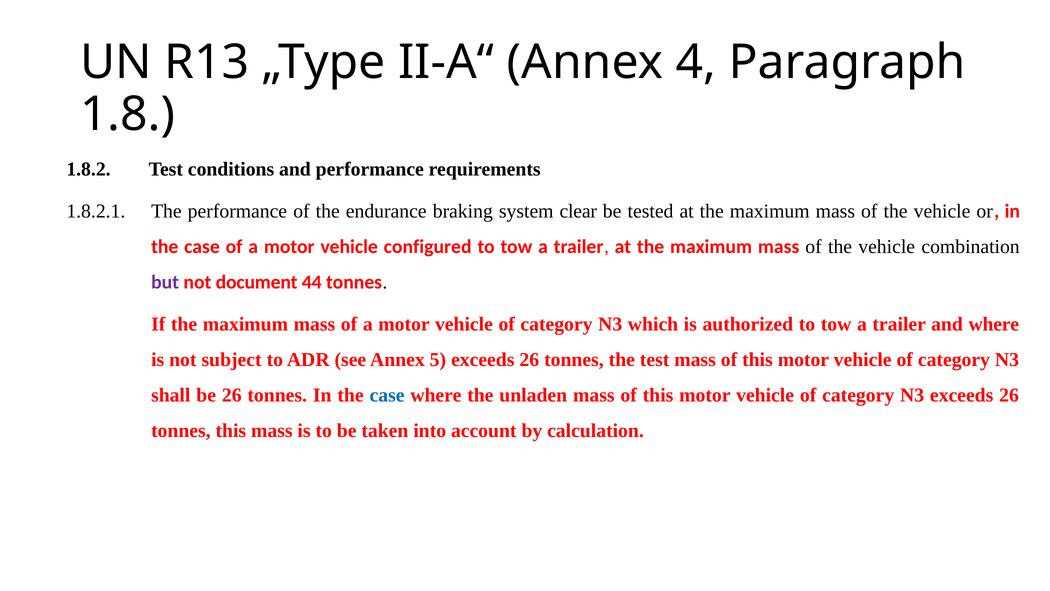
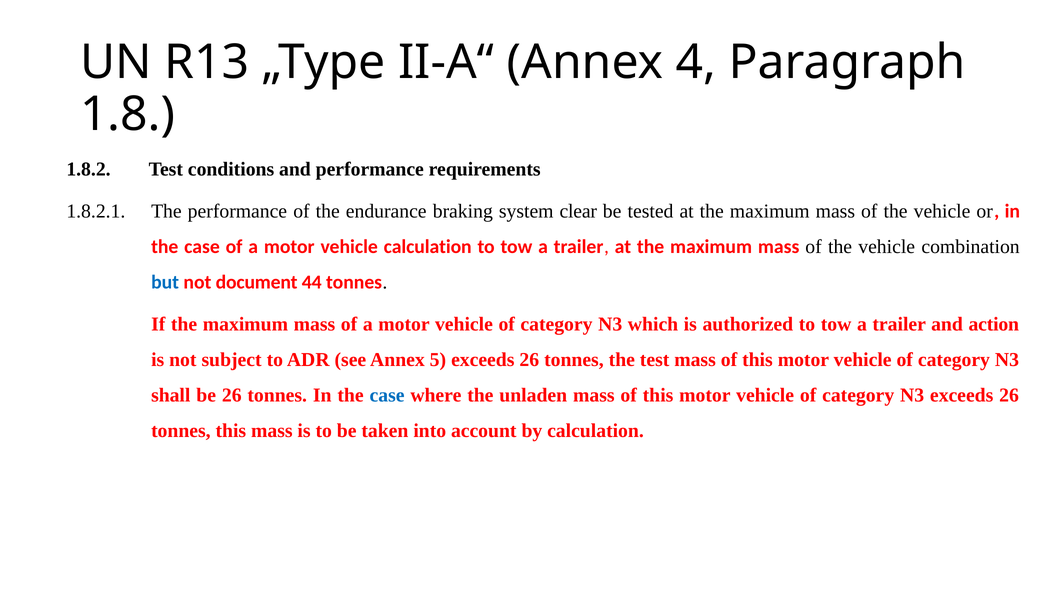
vehicle configured: configured -> calculation
but colour: purple -> blue
and where: where -> action
